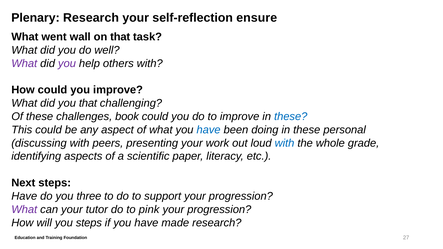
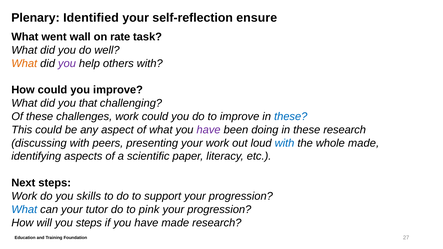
Plenary Research: Research -> Identified
on that: that -> rate
What at (24, 63) colour: purple -> orange
challenges book: book -> work
have at (209, 130) colour: blue -> purple
these personal: personal -> research
whole grade: grade -> made
Have at (24, 196): Have -> Work
three: three -> skills
What at (24, 210) colour: purple -> blue
